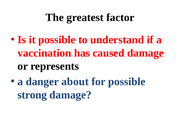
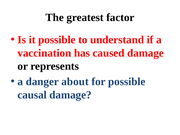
strong: strong -> causal
